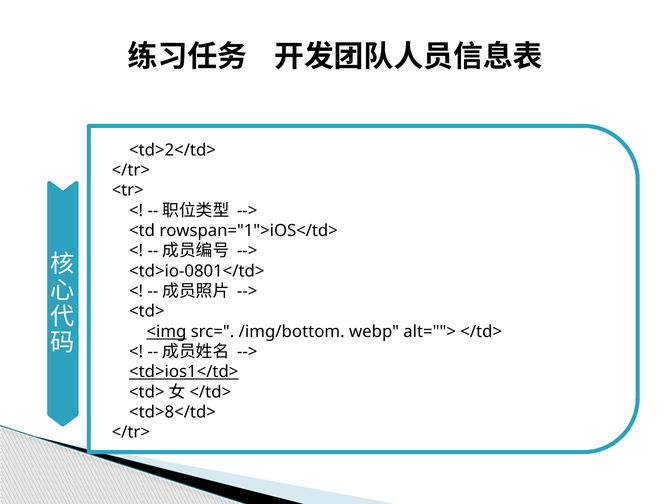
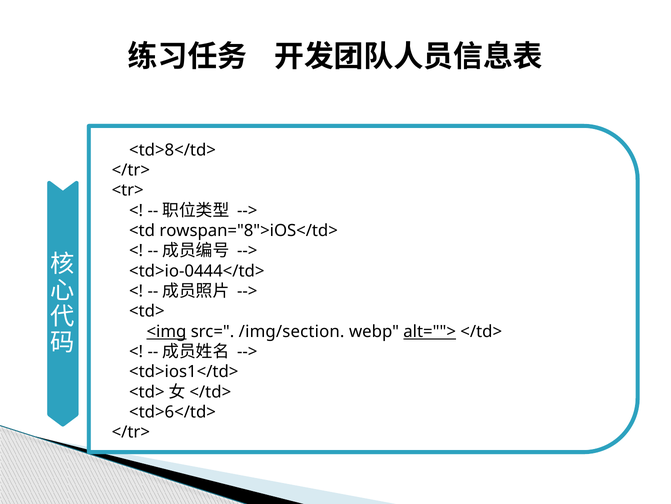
<td>2</td>: <td>2</td> -> <td>8</td>
rowspan="1">iOS</td>: rowspan="1">iOS</td> -> rowspan="8">iOS</td>
<td>io-0801</td>: <td>io-0801</td> -> <td>io-0444</td>
/img/bottom: /img/bottom -> /img/section
alt=""> underline: none -> present
<td>ios1</td> underline: present -> none
<td>8</td>: <td>8</td> -> <td>6</td>
